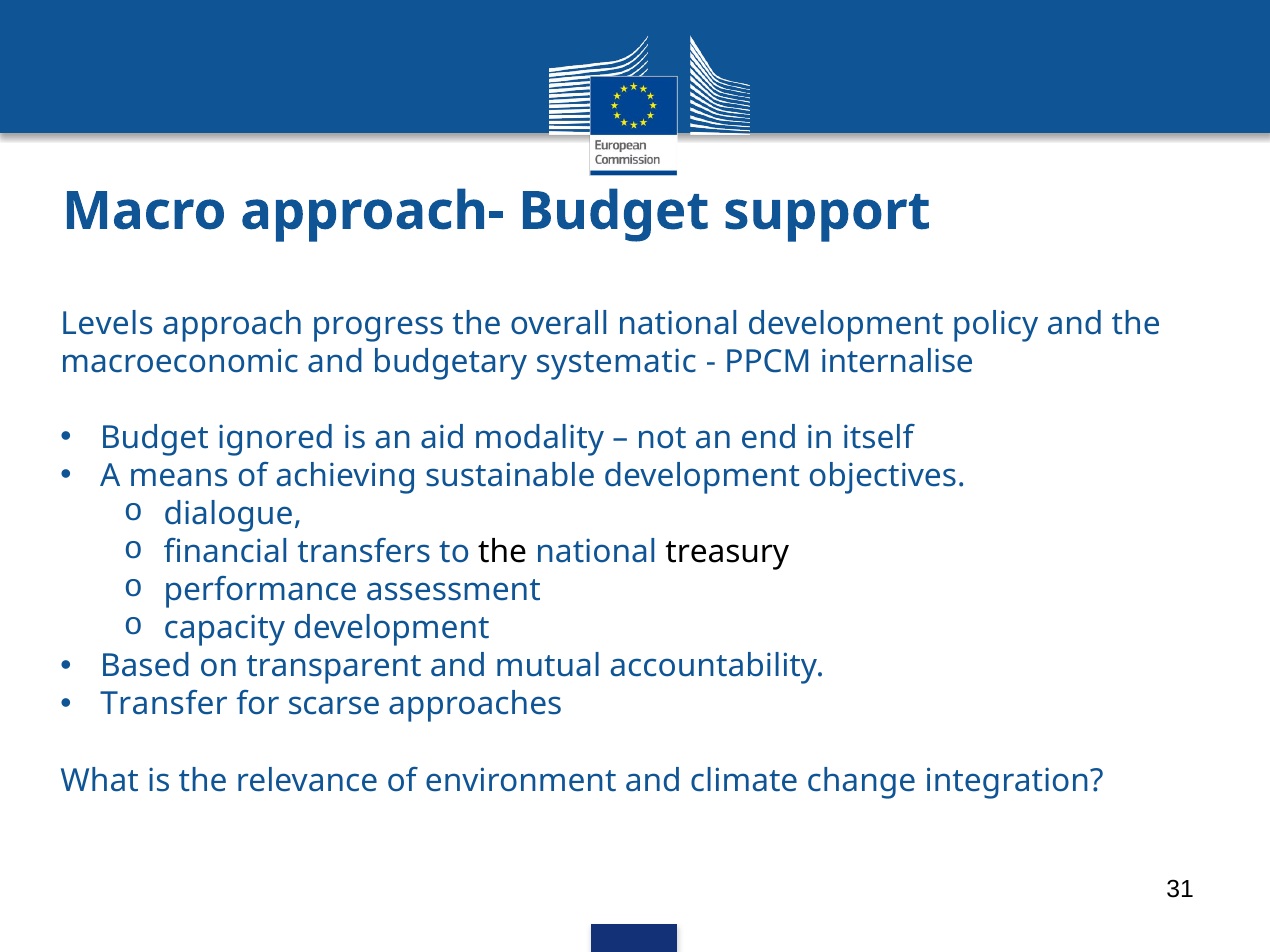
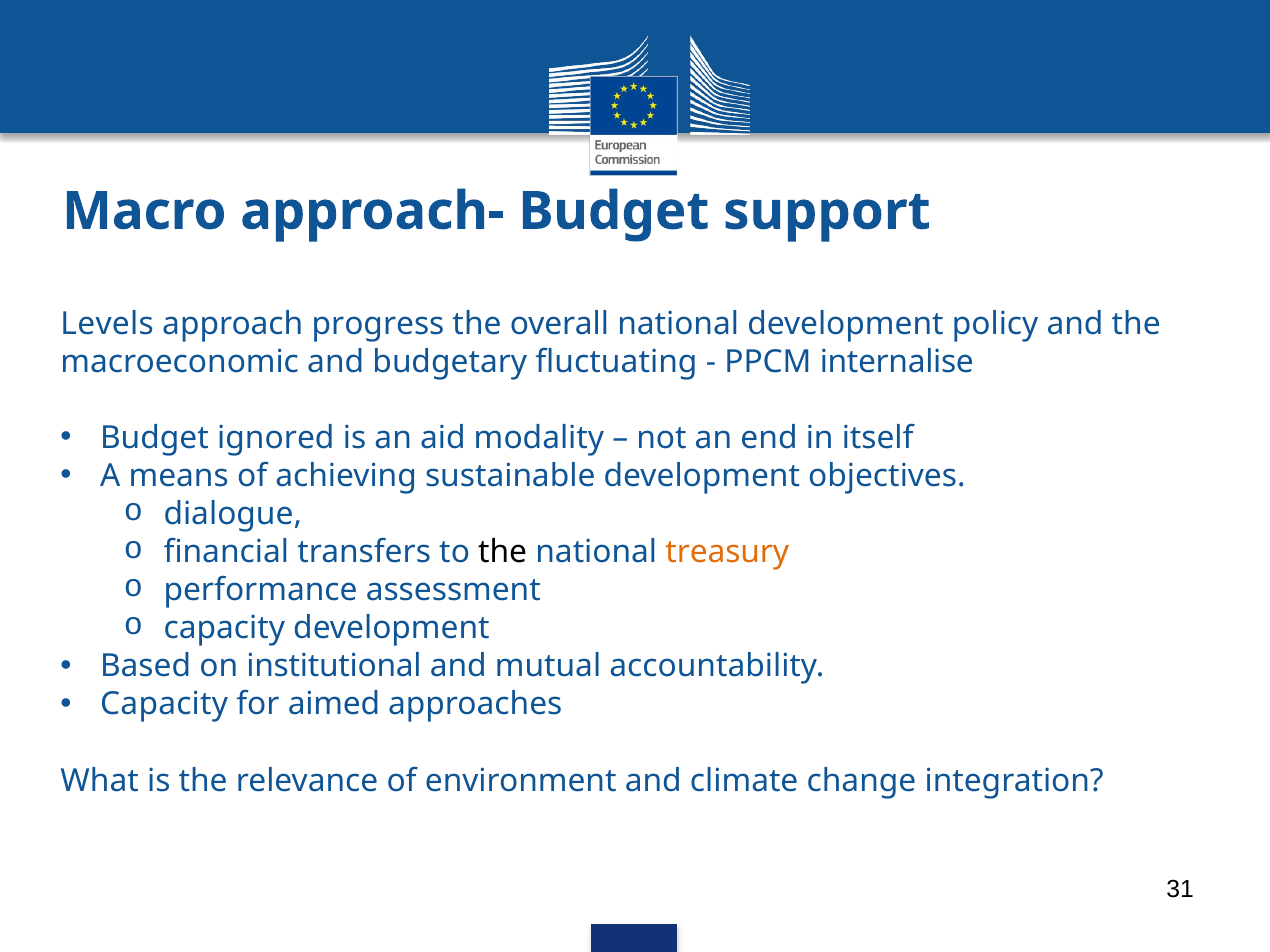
systematic: systematic -> fluctuating
treasury colour: black -> orange
transparent: transparent -> institutional
Transfer at (164, 705): Transfer -> Capacity
scarse: scarse -> aimed
